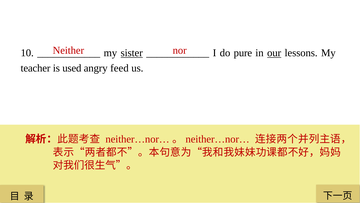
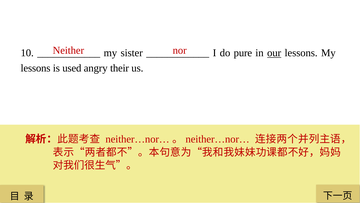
sister underline: present -> none
teacher at (36, 68): teacher -> lessons
feed: feed -> their
